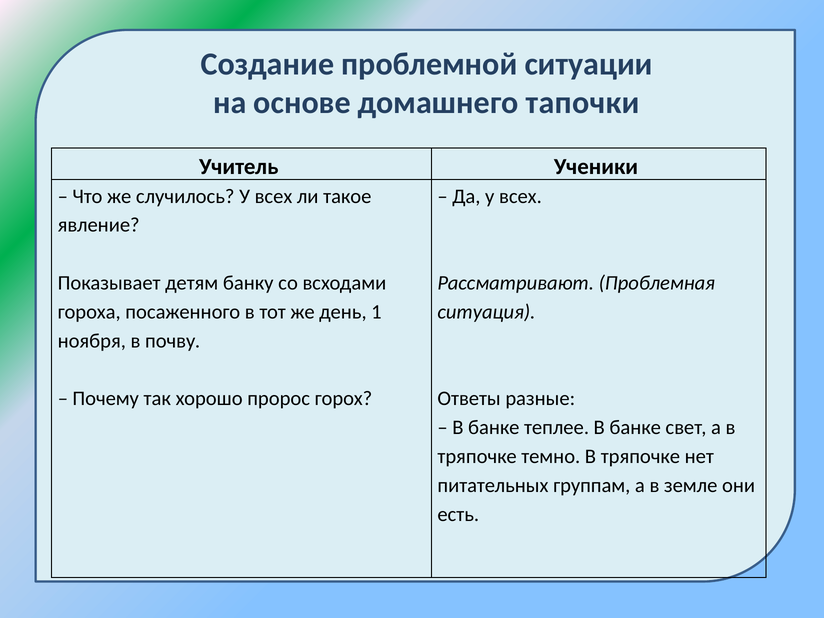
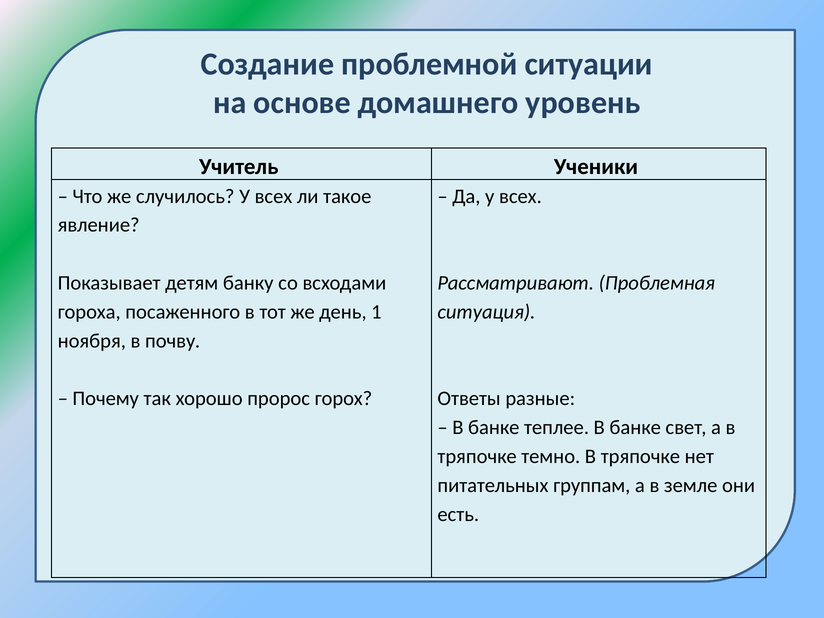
тапочки: тапочки -> уровень
